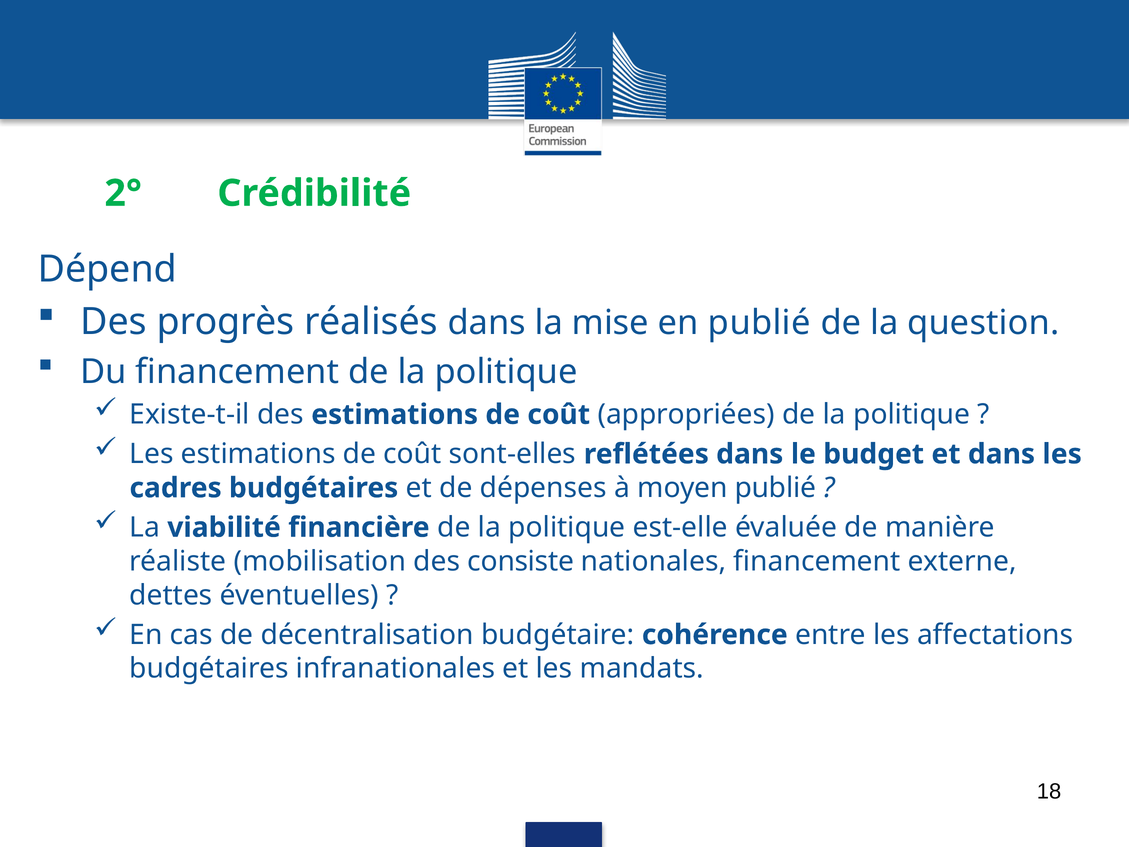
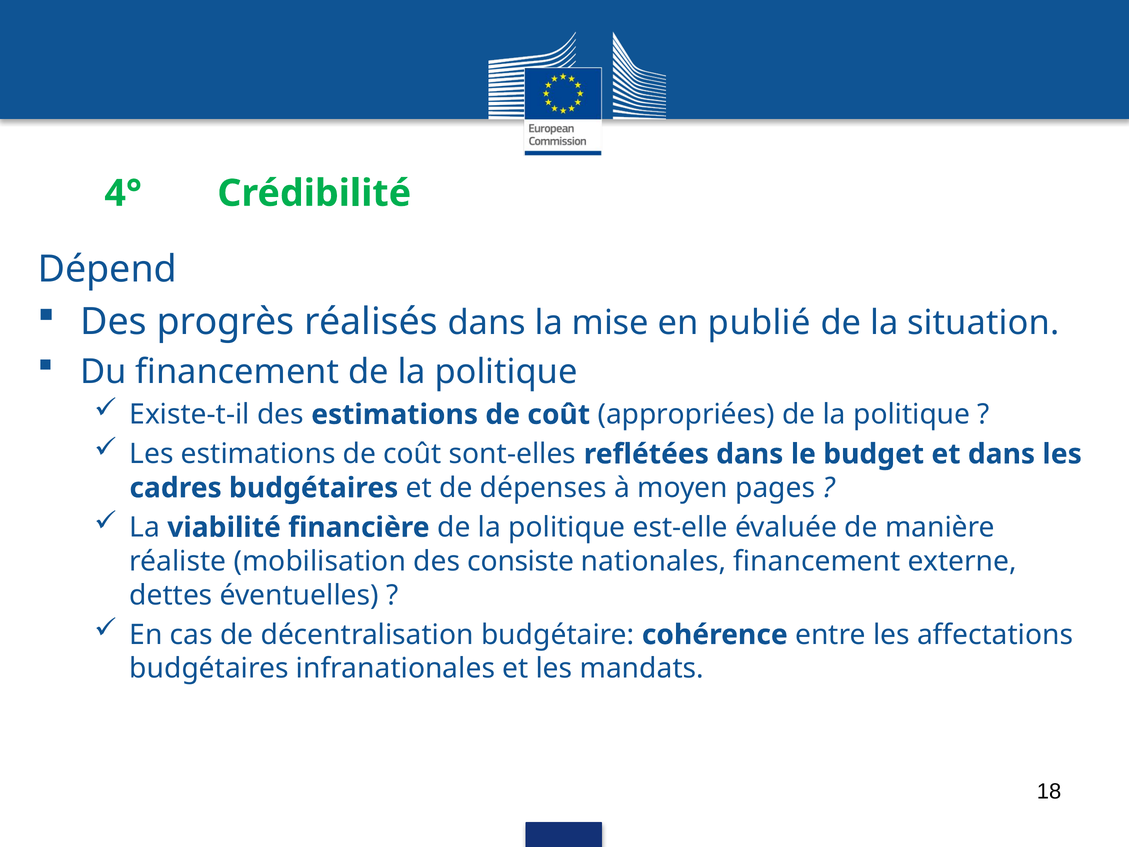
2°: 2° -> 4°
question: question -> situation
moyen publié: publié -> pages
